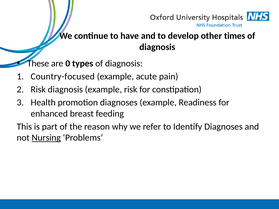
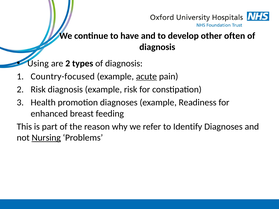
times: times -> often
These: These -> Using
are 0: 0 -> 2
acute underline: none -> present
